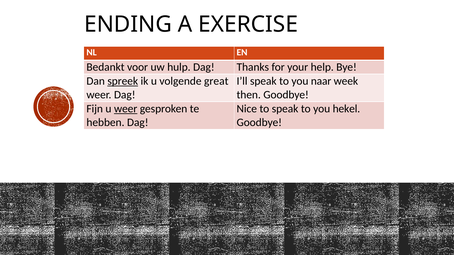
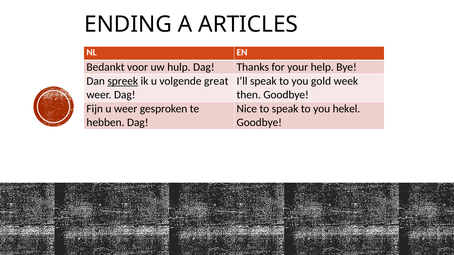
EXERCISE: EXERCISE -> ARTICLES
naar: naar -> gold
weer at (126, 109) underline: present -> none
